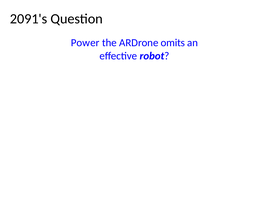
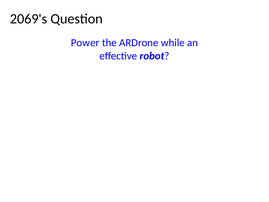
2091's: 2091's -> 2069's
omits: omits -> while
